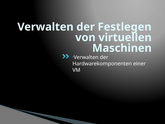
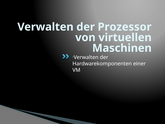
Festlegen: Festlegen -> Prozessor
